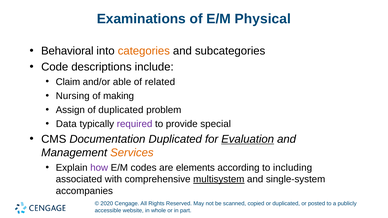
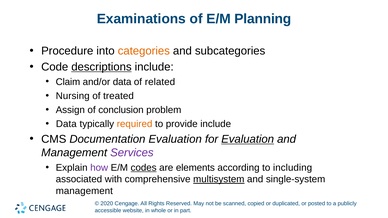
Physical: Physical -> Planning
Behavioral: Behavioral -> Procedure
descriptions underline: none -> present
and/or able: able -> data
making: making -> treated
of duplicated: duplicated -> conclusion
required colour: purple -> orange
provide special: special -> include
Documentation Duplicated: Duplicated -> Evaluation
Services colour: orange -> purple
codes underline: none -> present
accompanies at (84, 191): accompanies -> management
